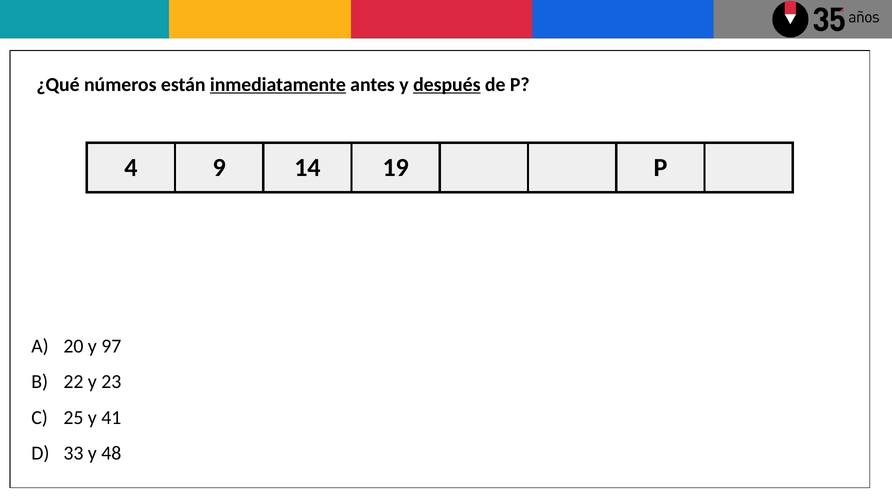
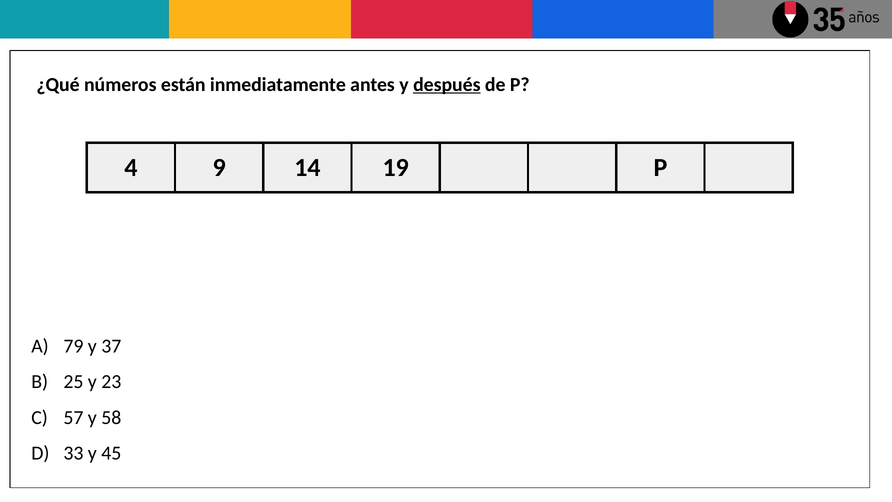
inmediatamente underline: present -> none
20: 20 -> 79
97: 97 -> 37
22: 22 -> 25
25: 25 -> 57
41: 41 -> 58
48: 48 -> 45
